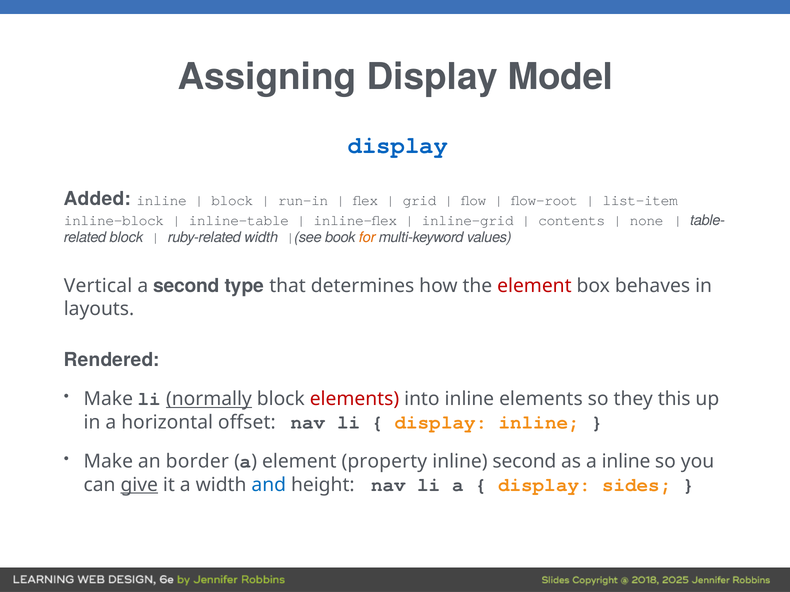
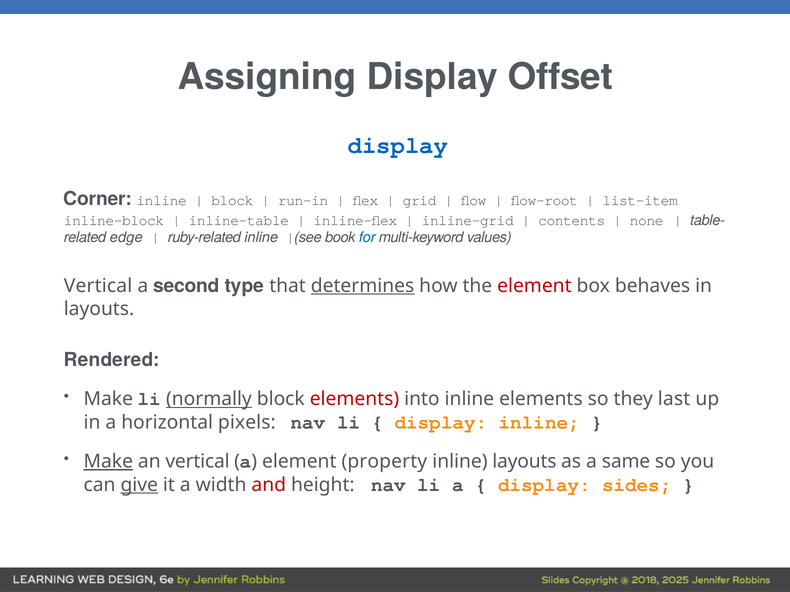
Model: Model -> Offset
Added: Added -> Corner
block at (126, 238): block -> edge
ruby-related width: width -> inline
for colour: orange -> blue
determines underline: none -> present
this: this -> last
offset: offset -> pixels
Make at (108, 462) underline: none -> present
an border: border -> vertical
inline second: second -> layouts
a inline: inline -> same
and colour: blue -> red
